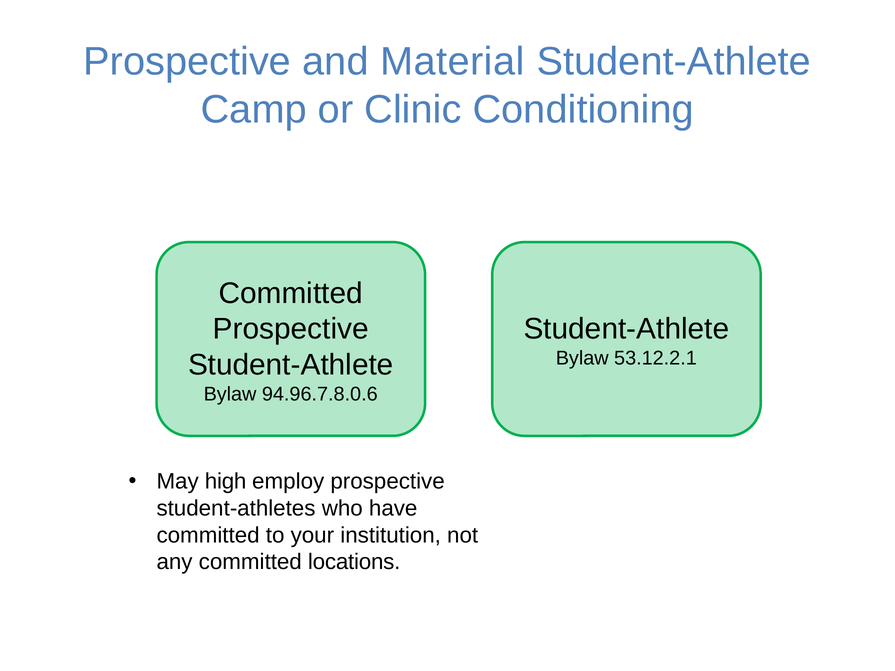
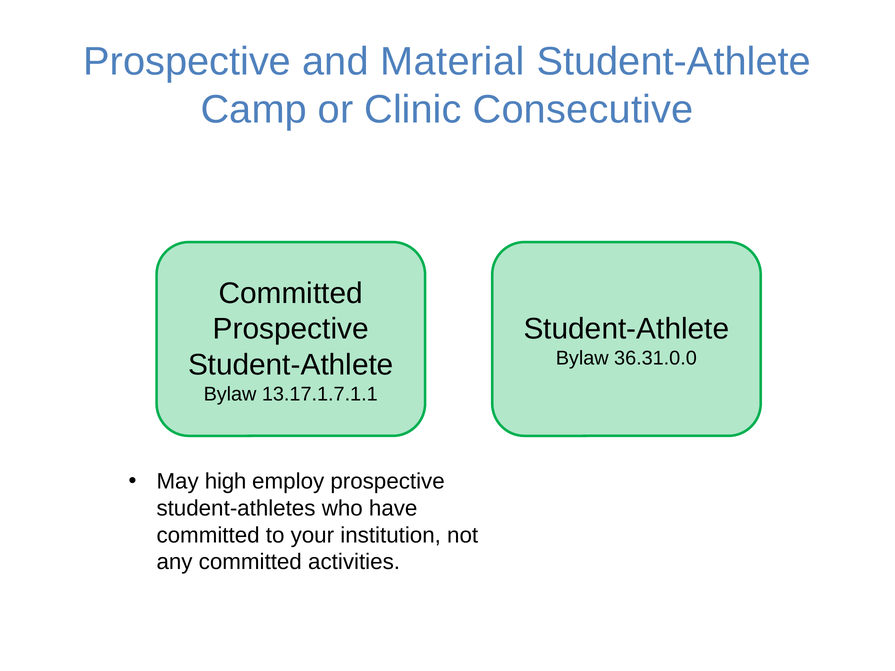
Conditioning: Conditioning -> Consecutive
53.12.2.1: 53.12.2.1 -> 36.31.0.0
94.96.7.8.0.6: 94.96.7.8.0.6 -> 13.17.1.7.1.1
locations: locations -> activities
